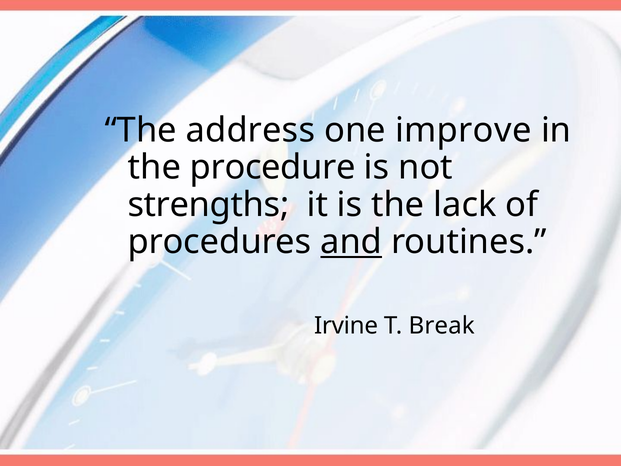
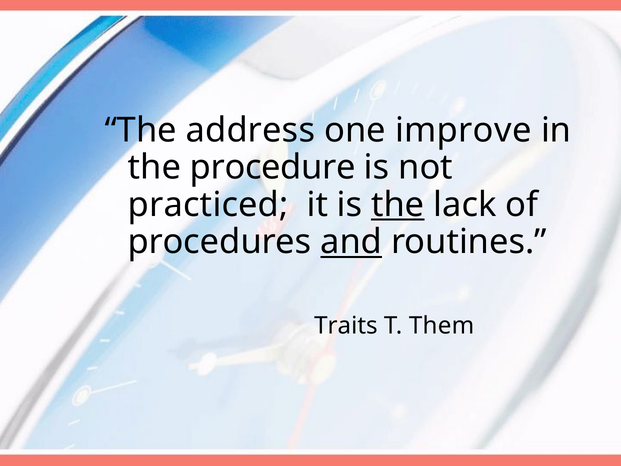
strengths: strengths -> practiced
the at (398, 205) underline: none -> present
Irvine: Irvine -> Traits
Break: Break -> Them
